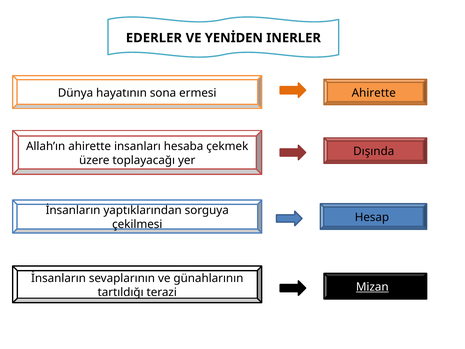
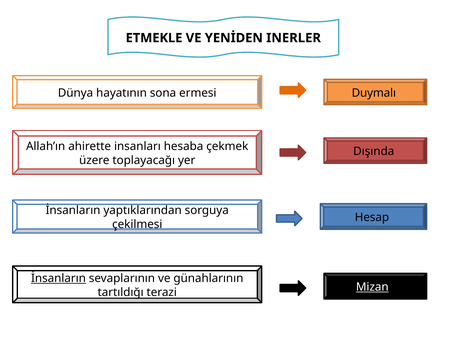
EDERLER: EDERLER -> ETMEKLE
ermesi Ahirette: Ahirette -> Duymalı
İnsanların at (58, 278) underline: none -> present
